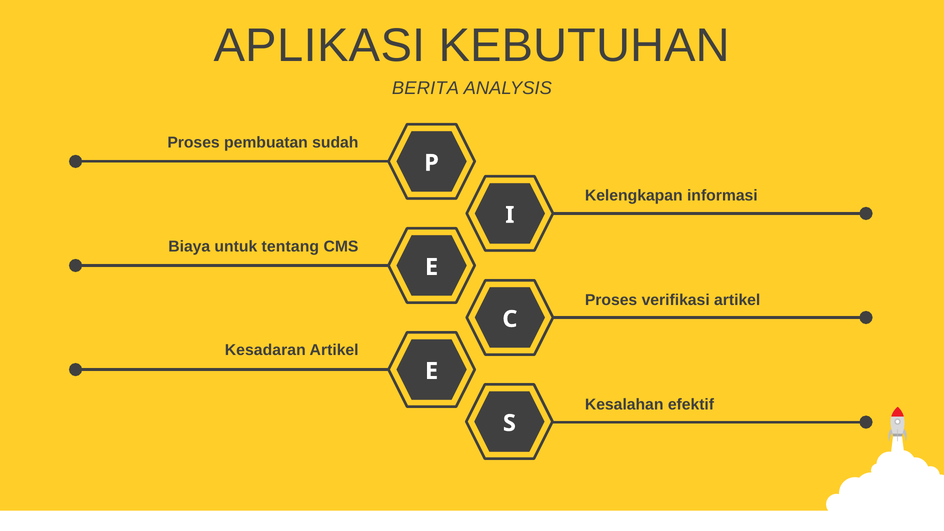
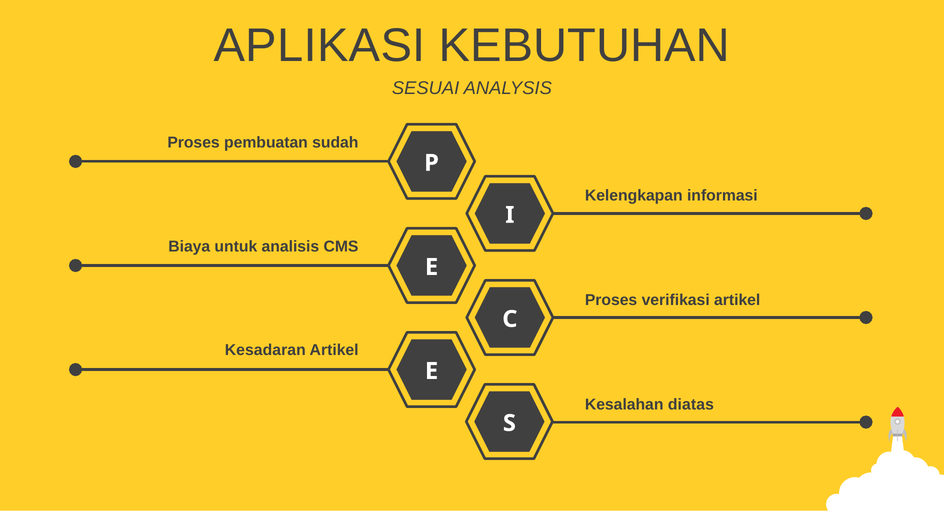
BERITA: BERITA -> SESUAI
tentang: tentang -> analisis
efektif: efektif -> diatas
